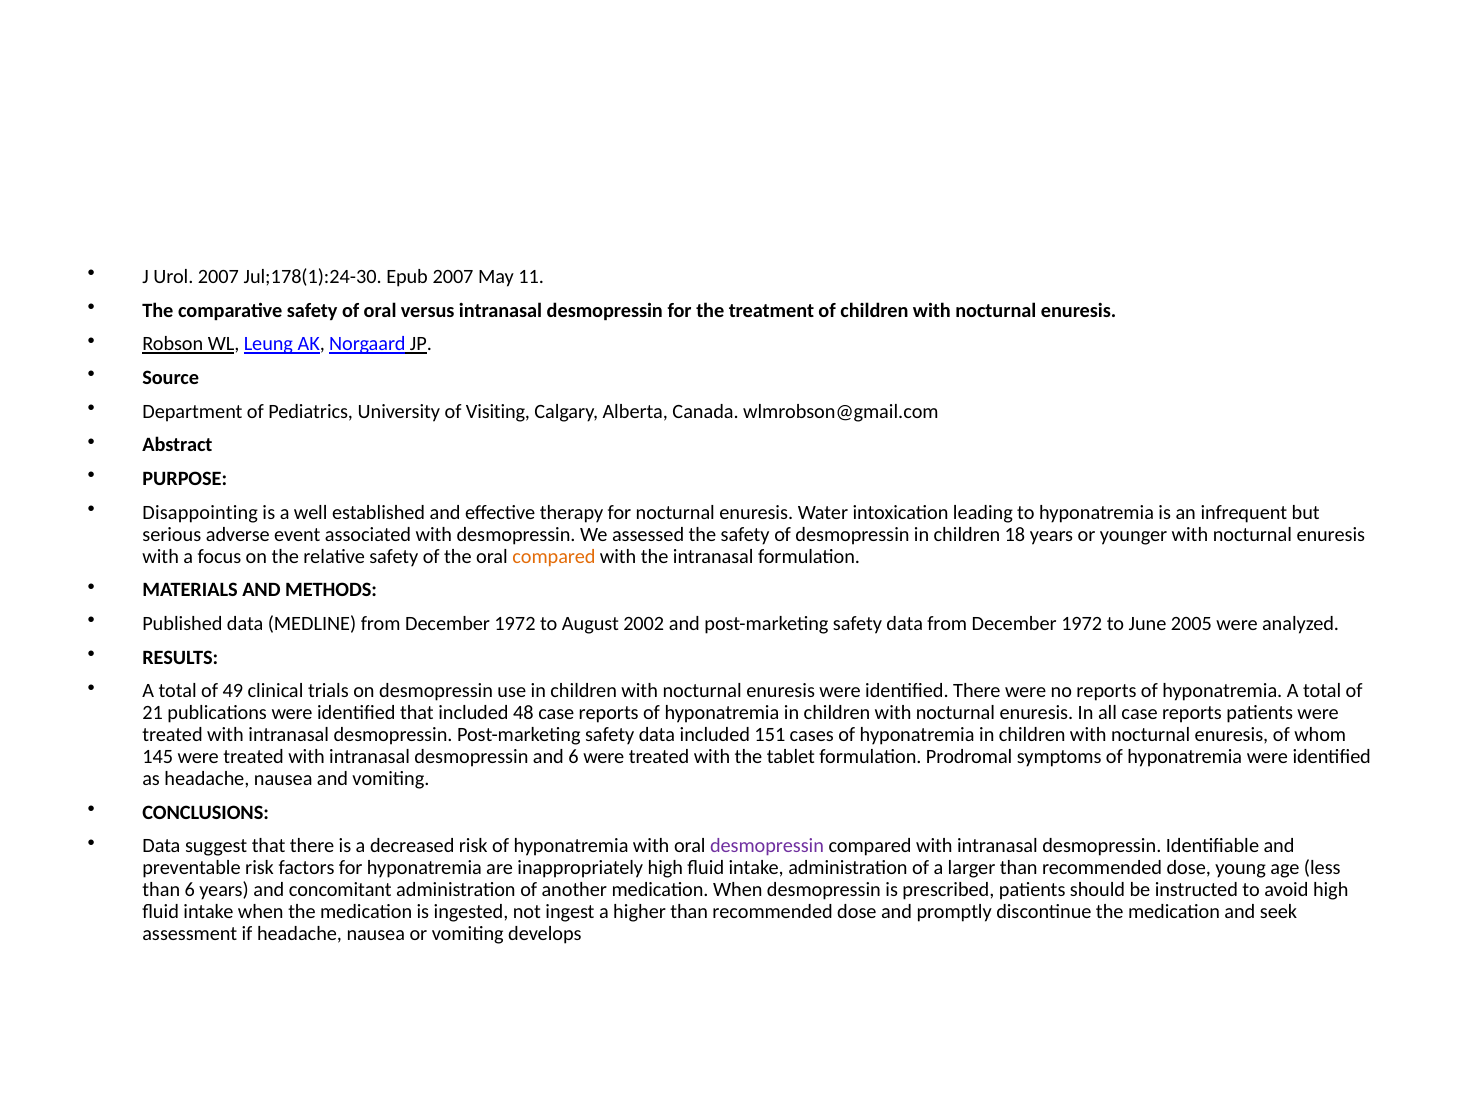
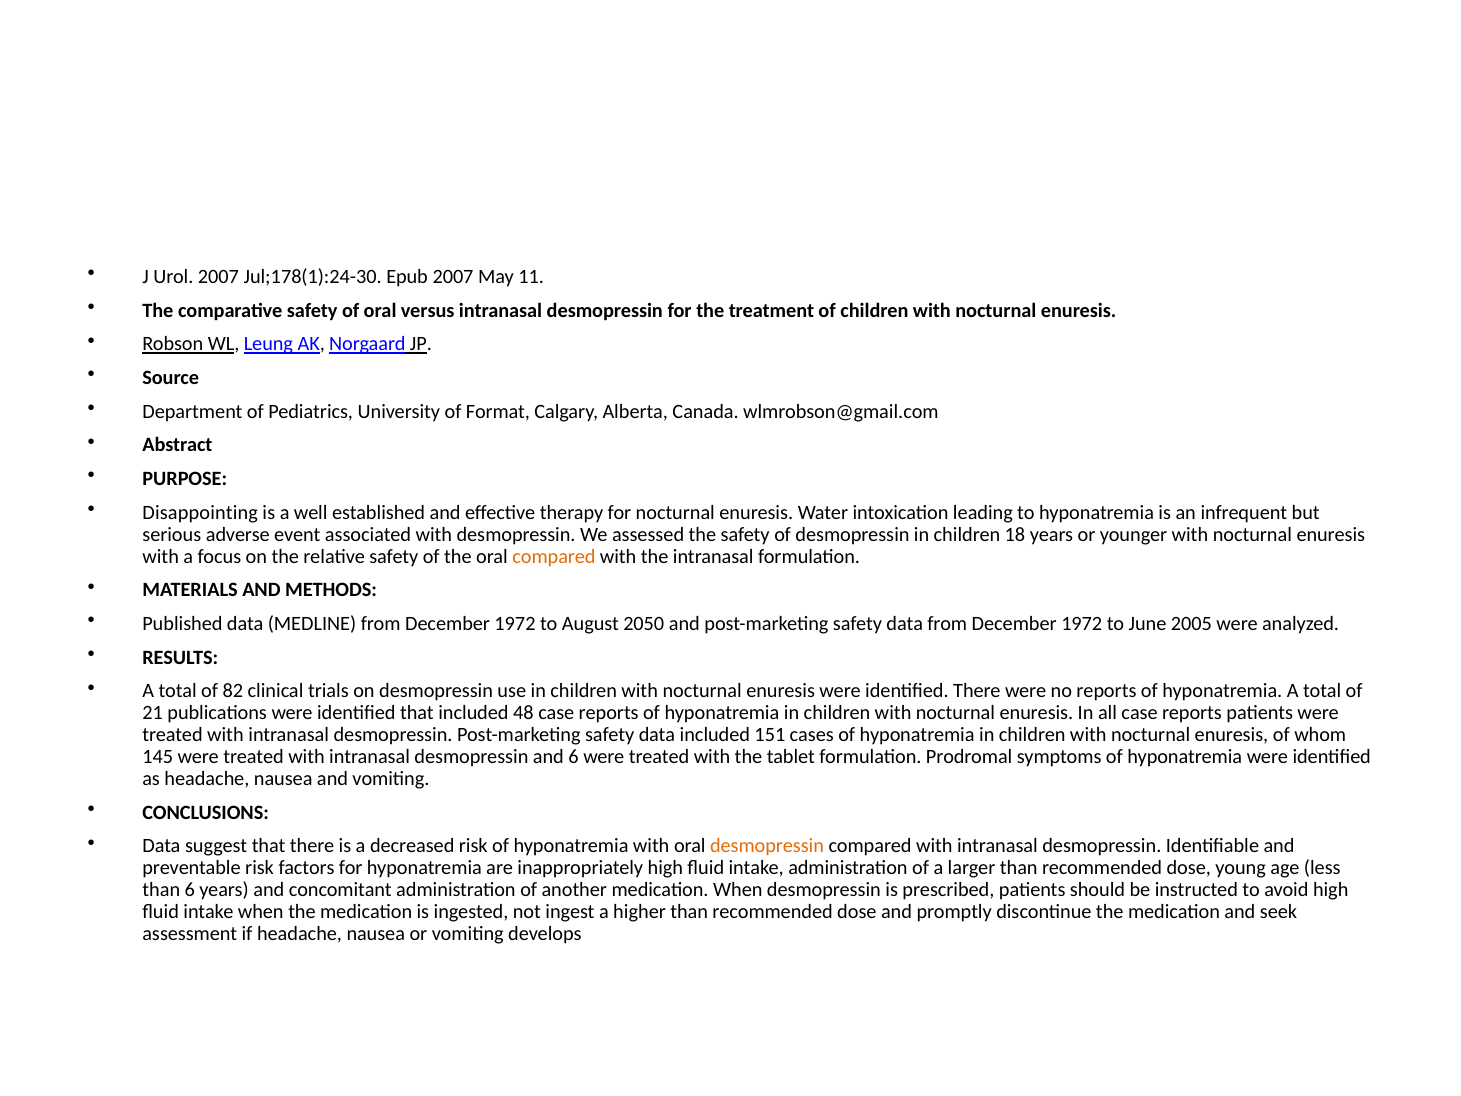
Visiting: Visiting -> Format
2002: 2002 -> 2050
49: 49 -> 82
desmopressin at (767, 846) colour: purple -> orange
